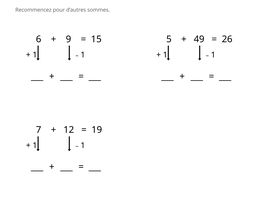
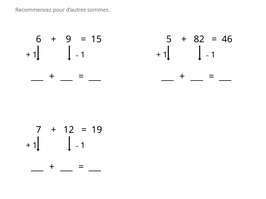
49: 49 -> 82
26: 26 -> 46
